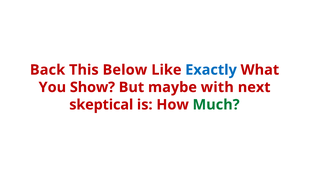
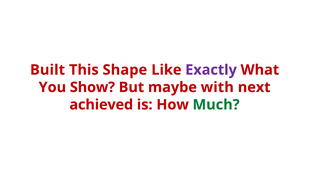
Back: Back -> Built
Below: Below -> Shape
Exactly colour: blue -> purple
skeptical: skeptical -> achieved
